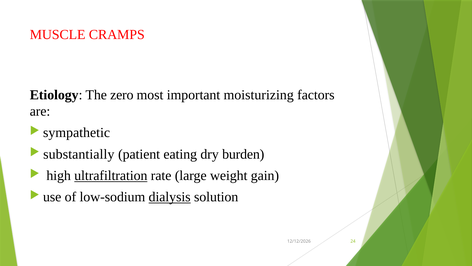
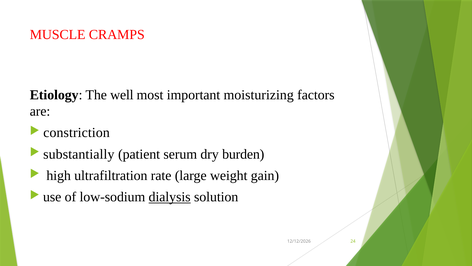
zero: zero -> well
sympathetic: sympathetic -> constriction
eating: eating -> serum
ultrafiltration underline: present -> none
